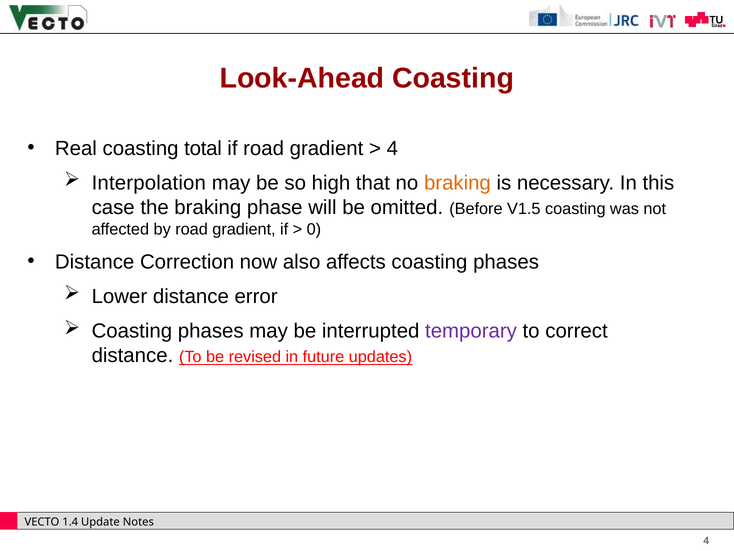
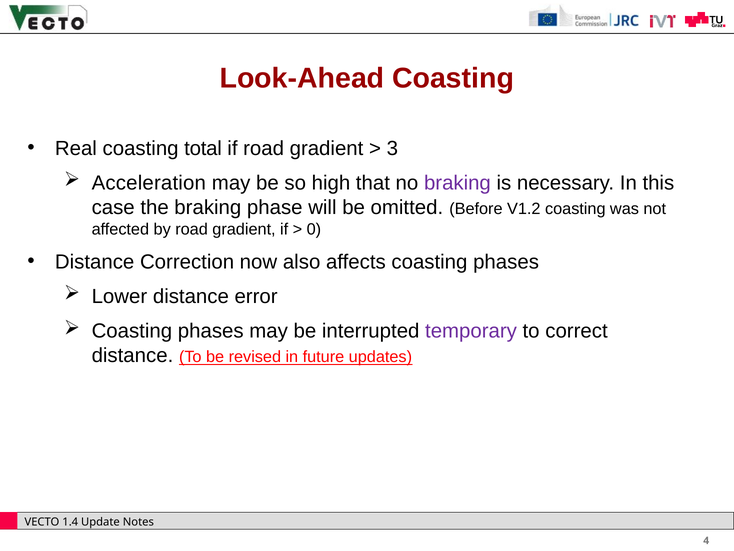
4 at (392, 148): 4 -> 3
Interpolation: Interpolation -> Acceleration
braking at (457, 183) colour: orange -> purple
V1.5: V1.5 -> V1.2
